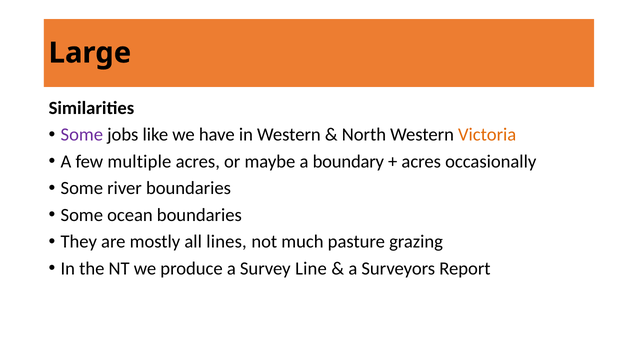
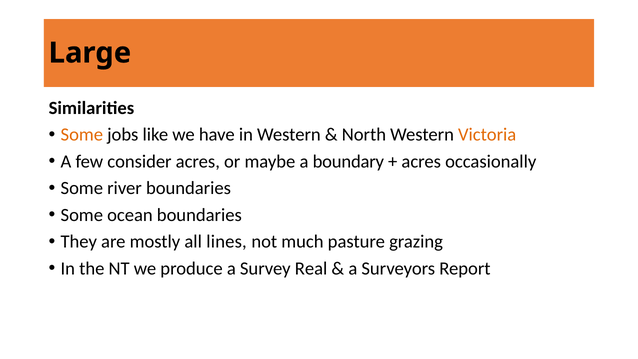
Some at (82, 135) colour: purple -> orange
multiple: multiple -> consider
Line: Line -> Real
